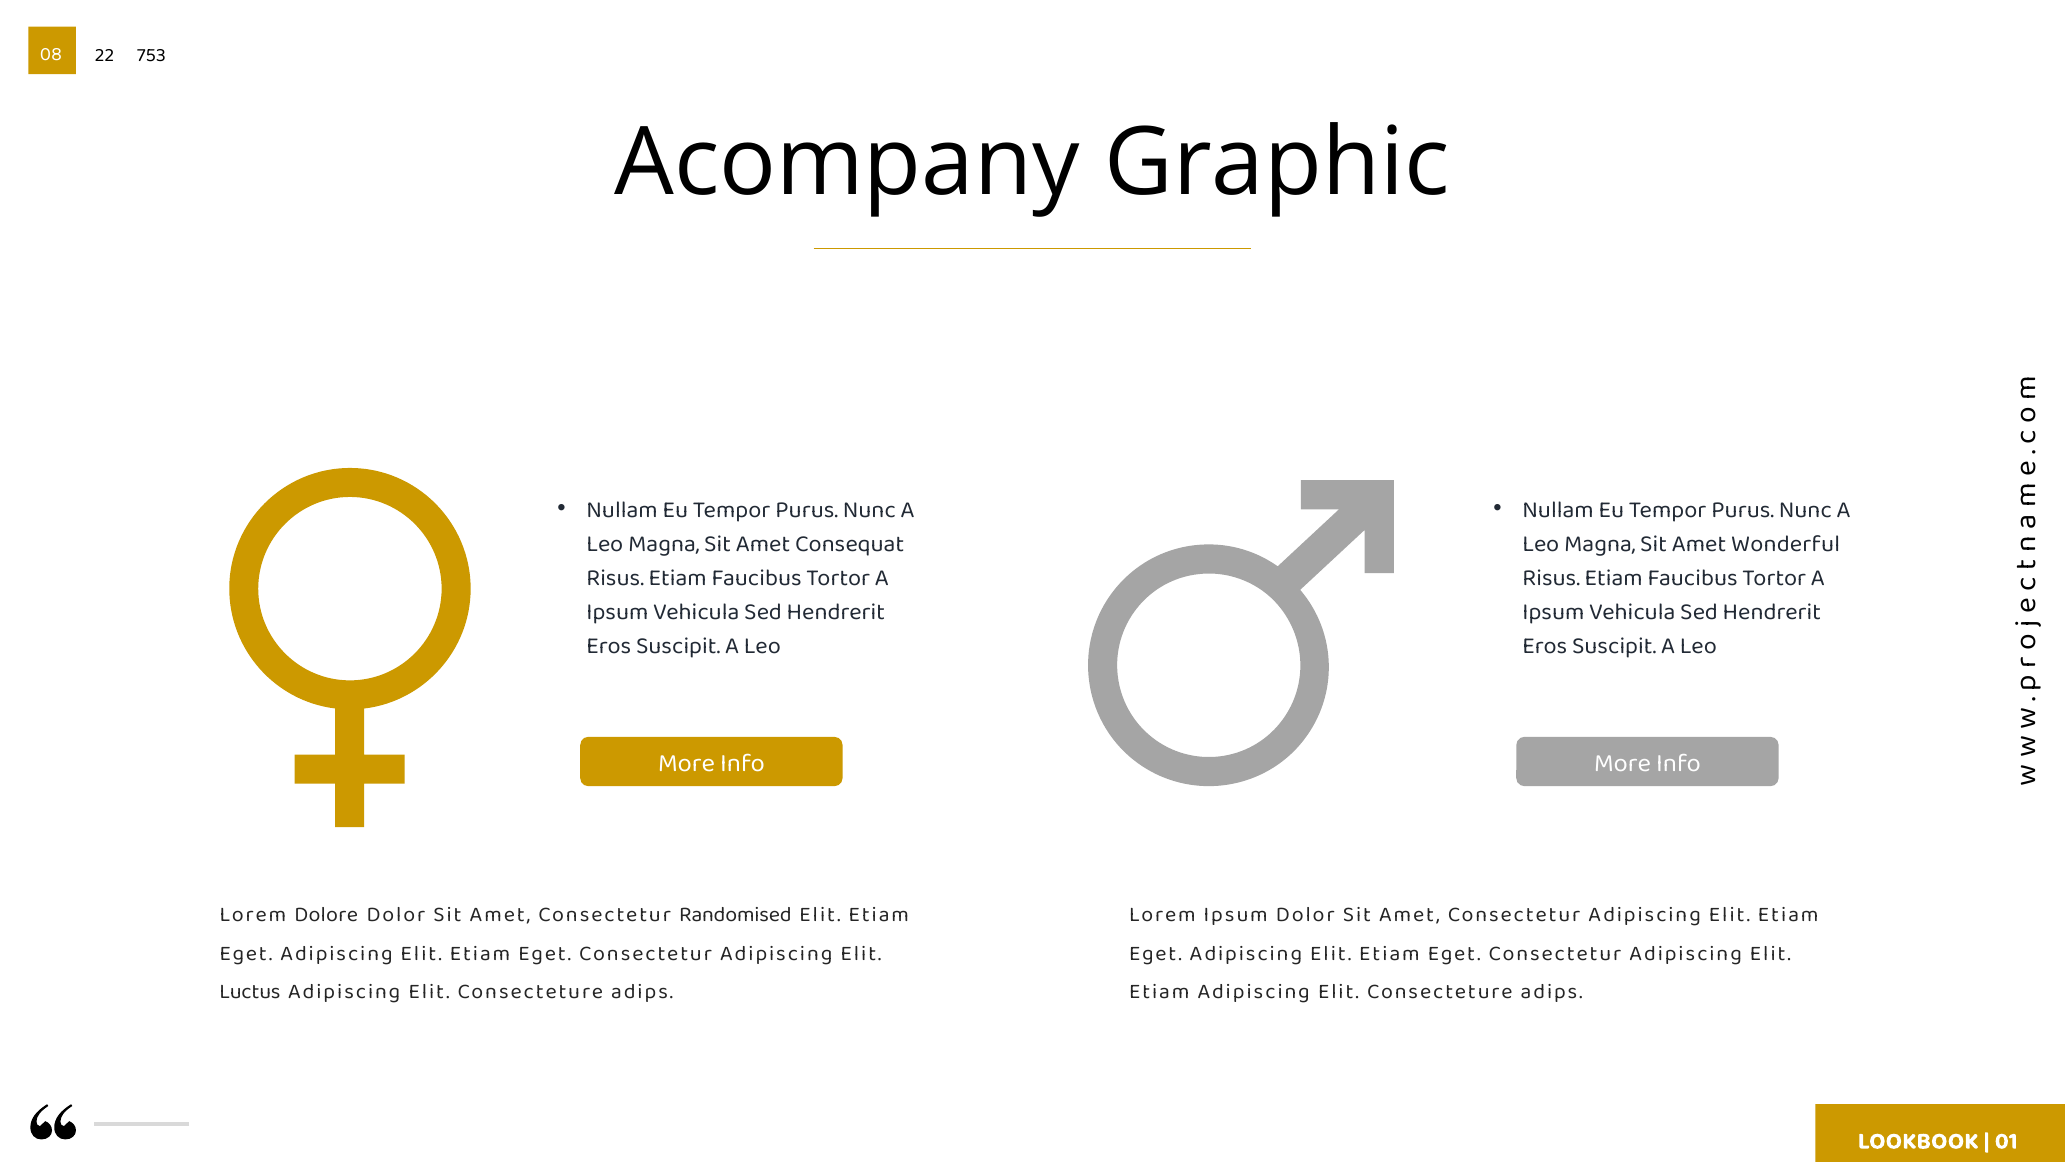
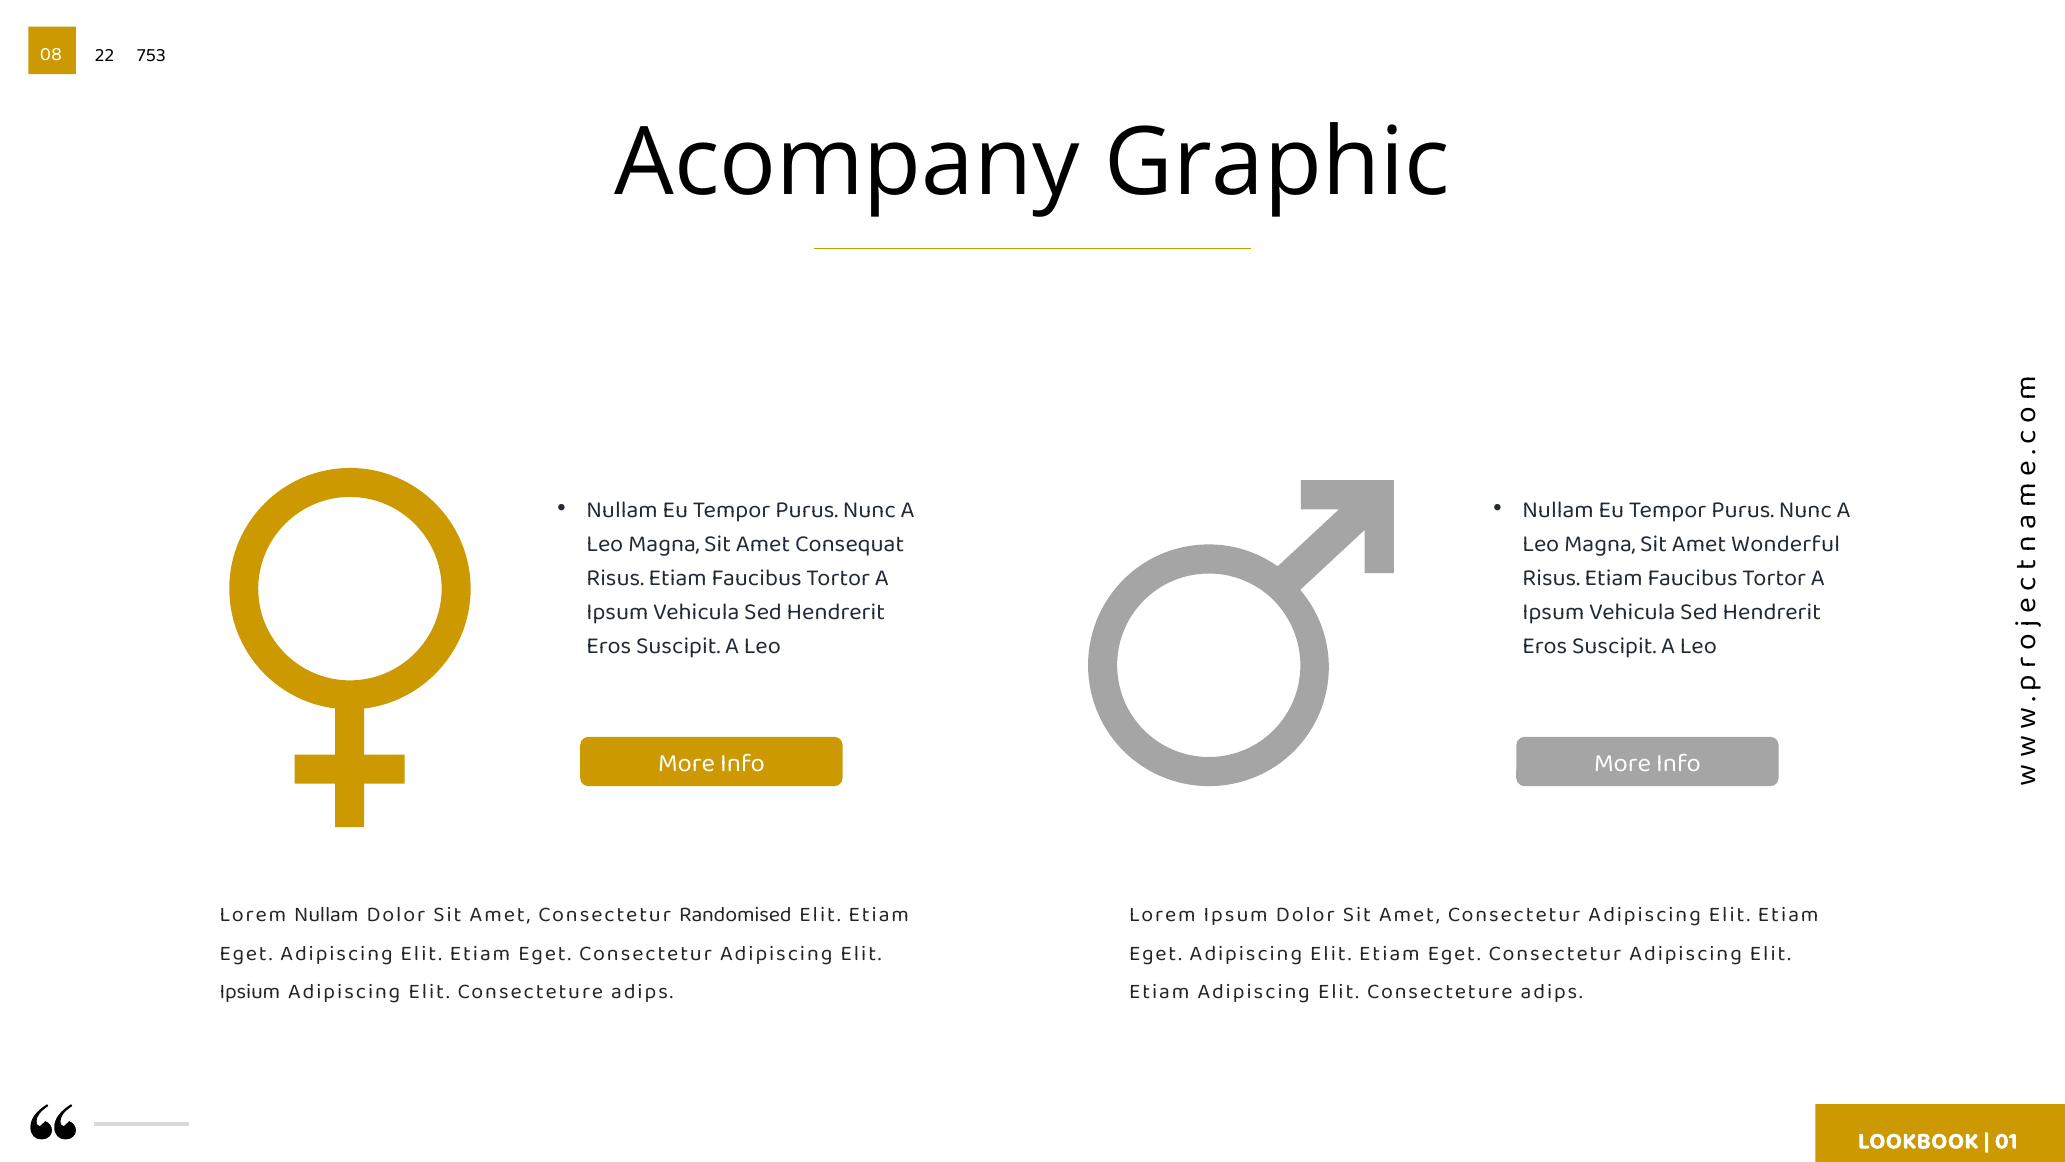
Lorem Dolore: Dolore -> Nullam
Luctus: Luctus -> Ipsium
